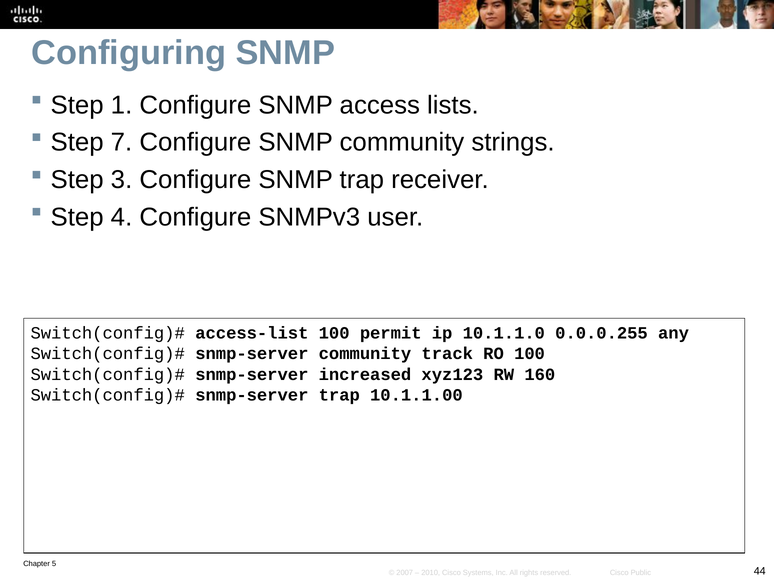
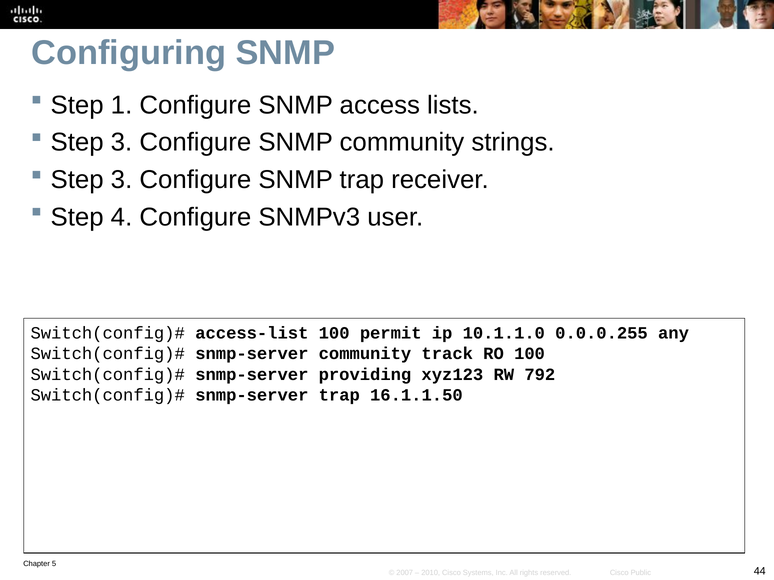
7 at (121, 143): 7 -> 3
increased: increased -> providing
160: 160 -> 792
10.1.1.00: 10.1.1.00 -> 16.1.1.50
